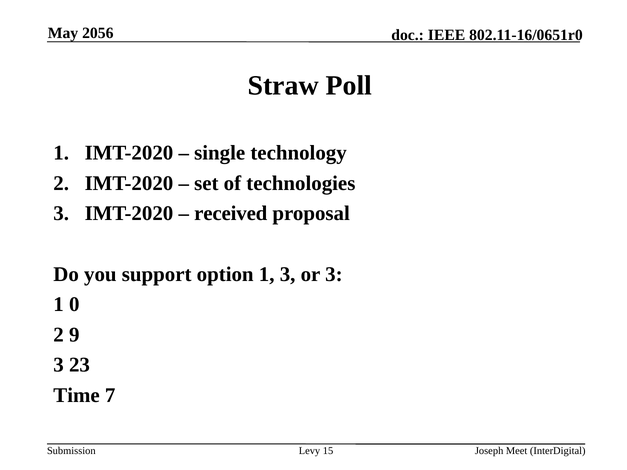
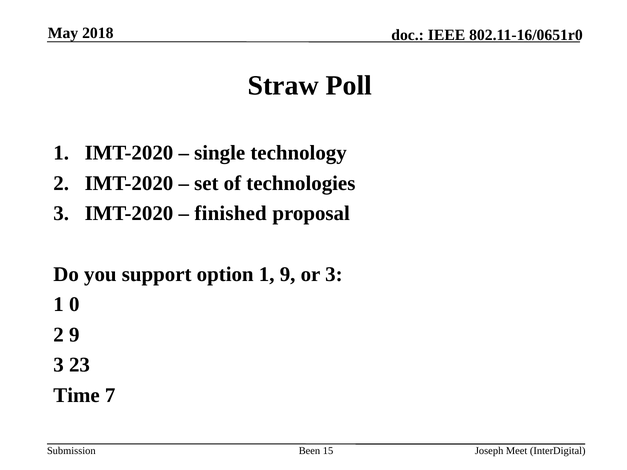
2056: 2056 -> 2018
received: received -> finished
1 3: 3 -> 9
Levy: Levy -> Been
